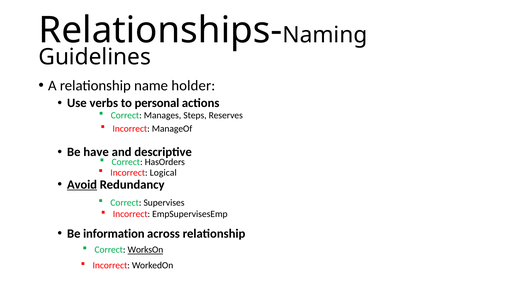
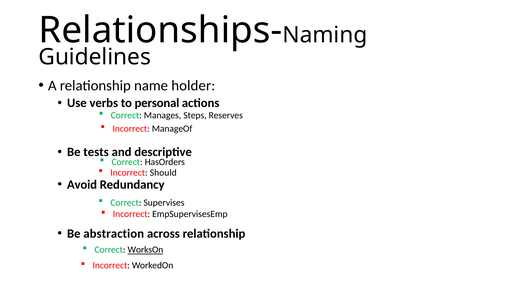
have: have -> tests
Logical: Logical -> Should
Avoid underline: present -> none
information: information -> abstraction
